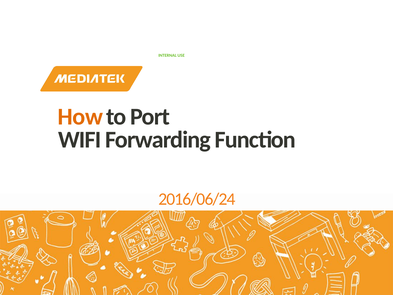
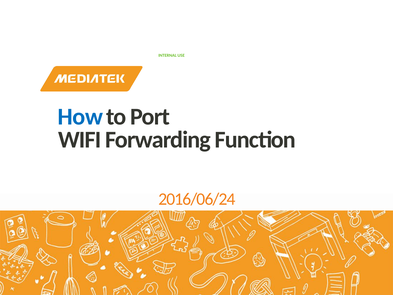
How colour: orange -> blue
